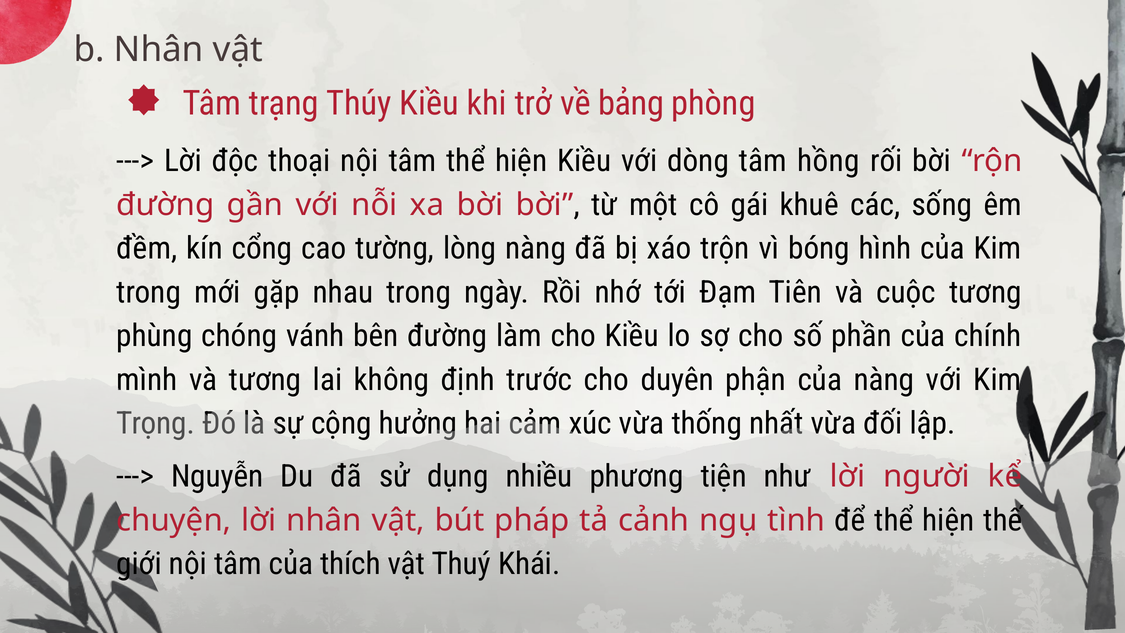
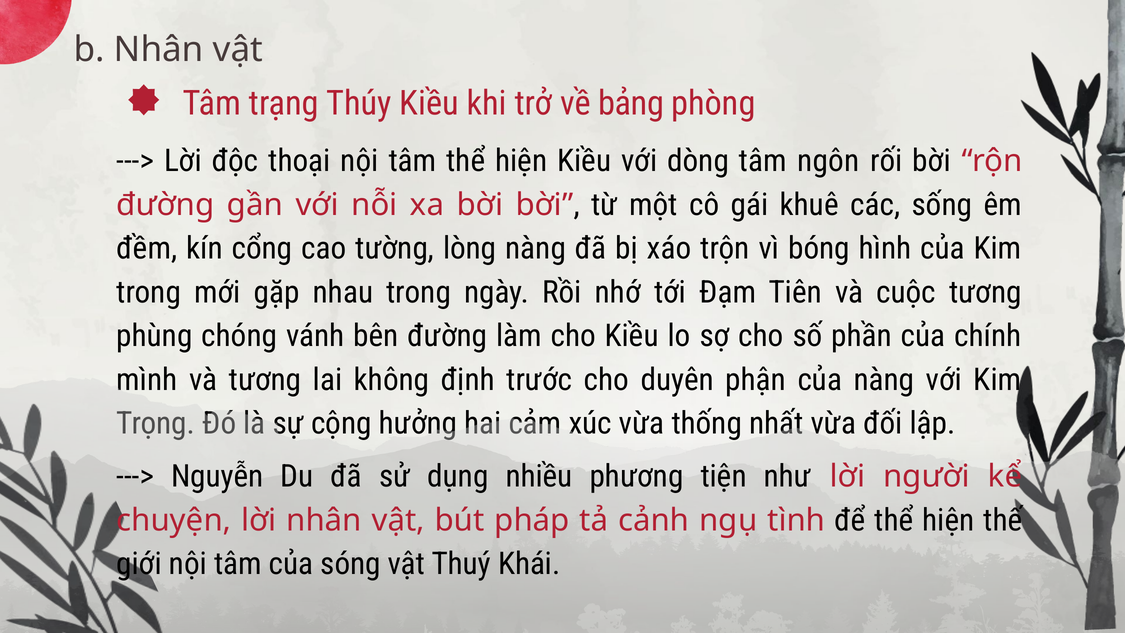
hồng: hồng -> ngôn
thích: thích -> sóng
